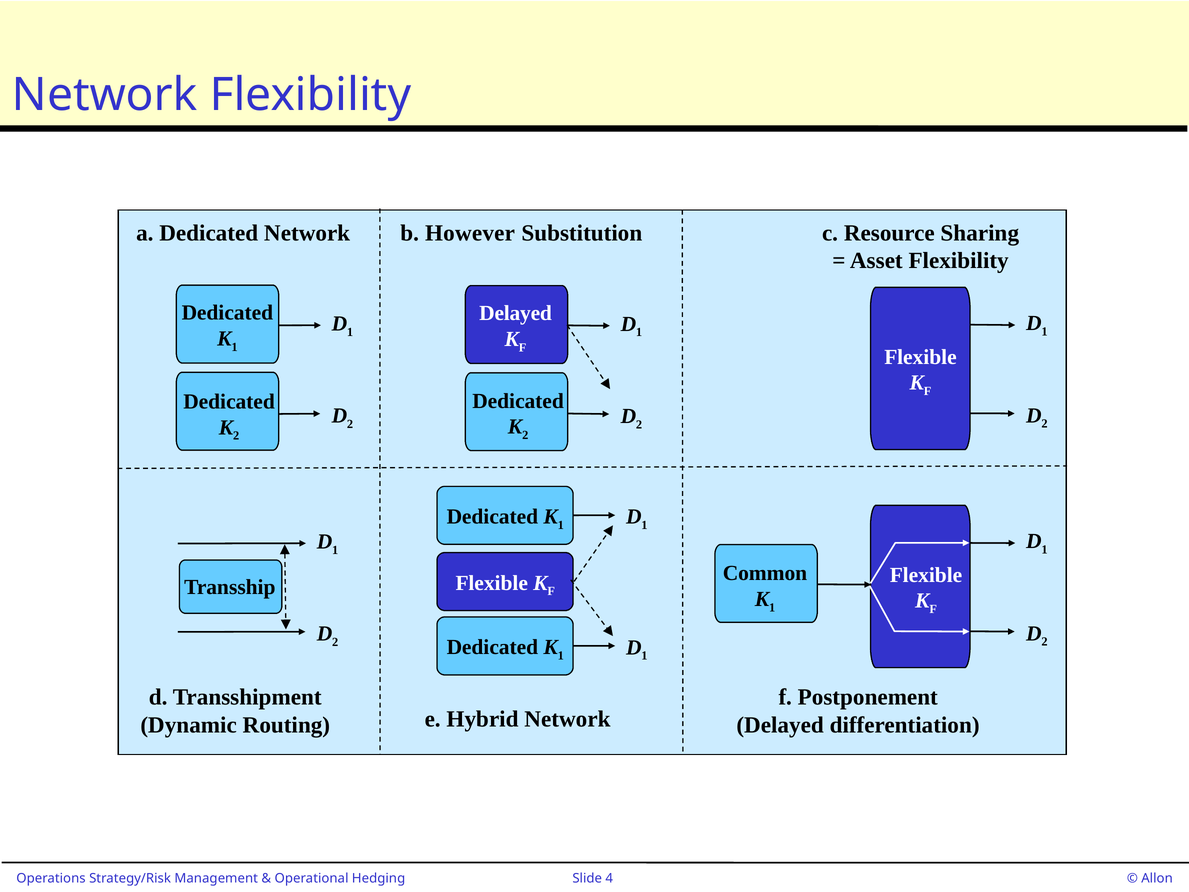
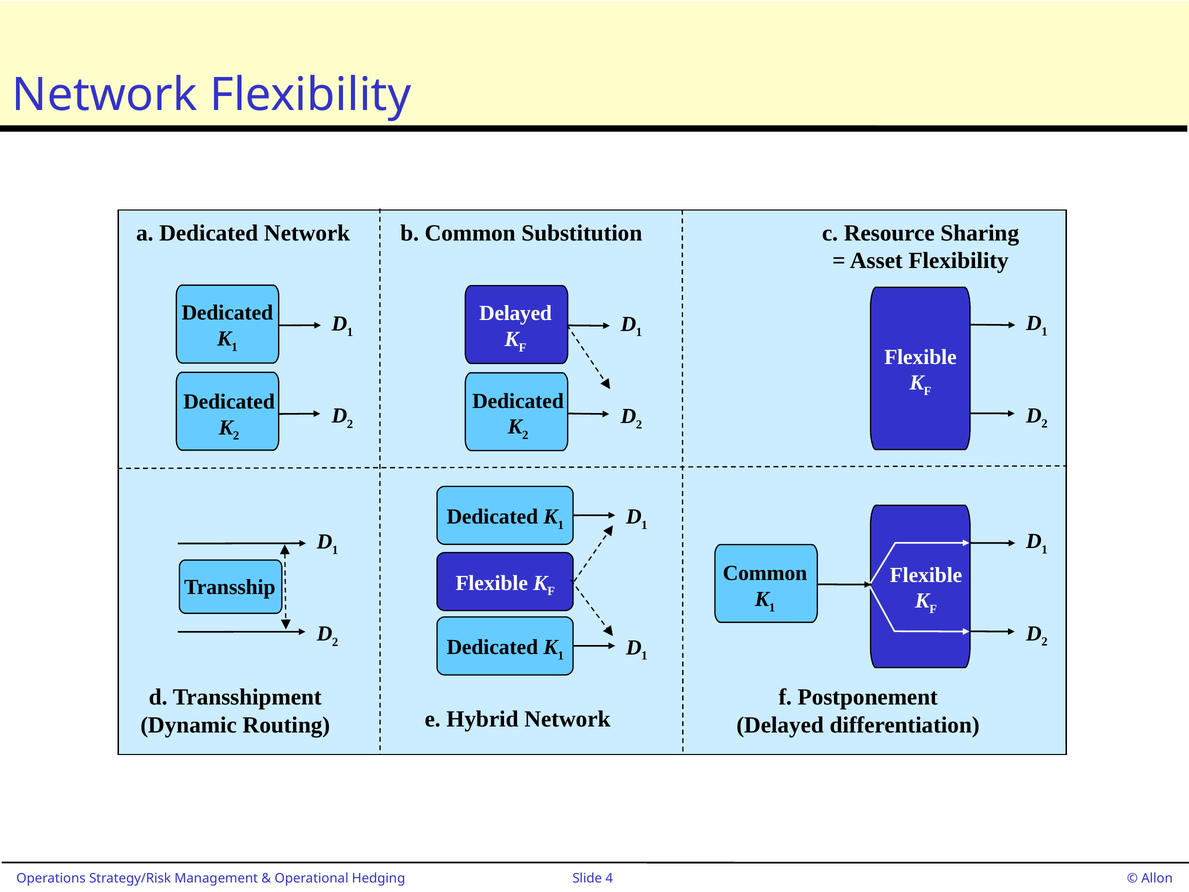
b However: However -> Common
